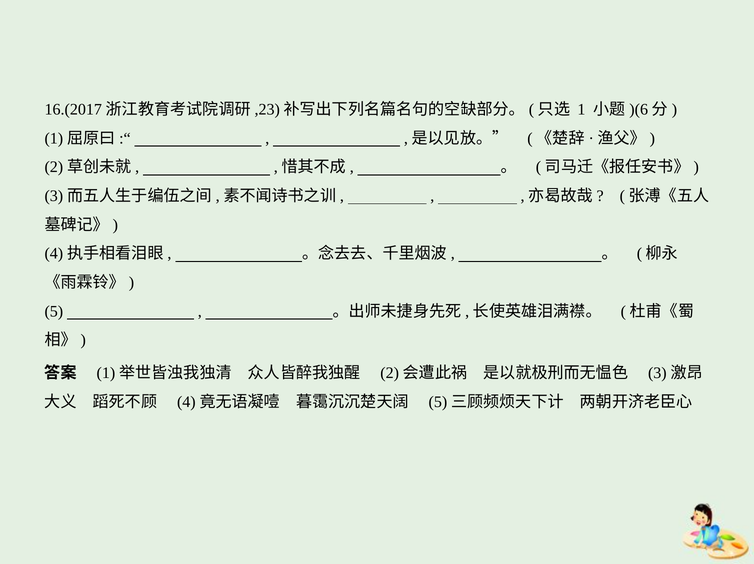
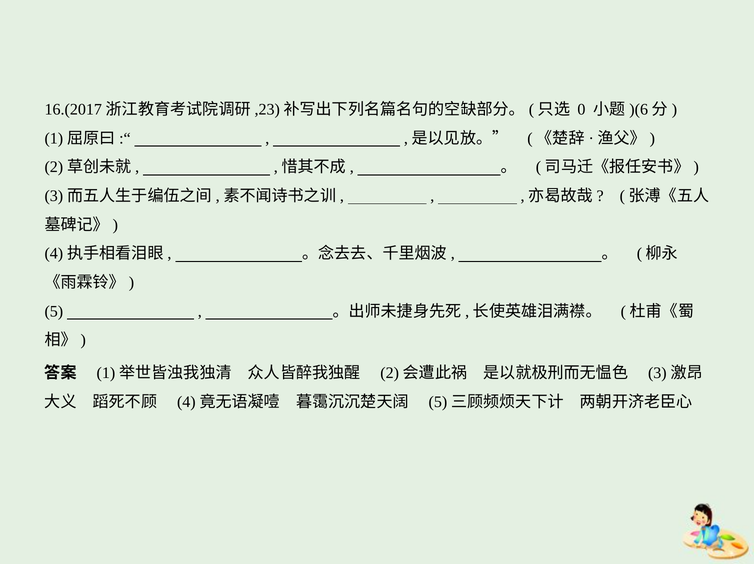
1: 1 -> 0
